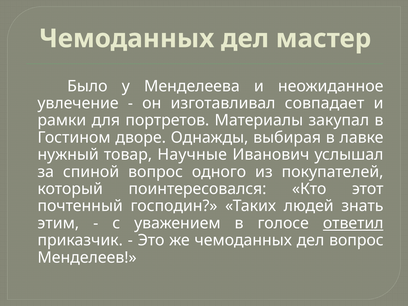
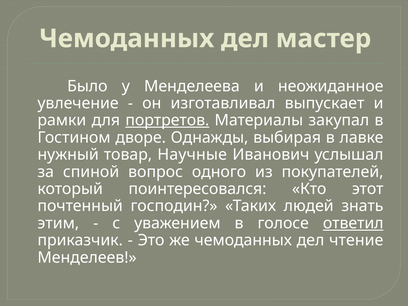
совпадает: совпадает -> выпускает
портретов underline: none -> present
дел вопрос: вопрос -> чтение
